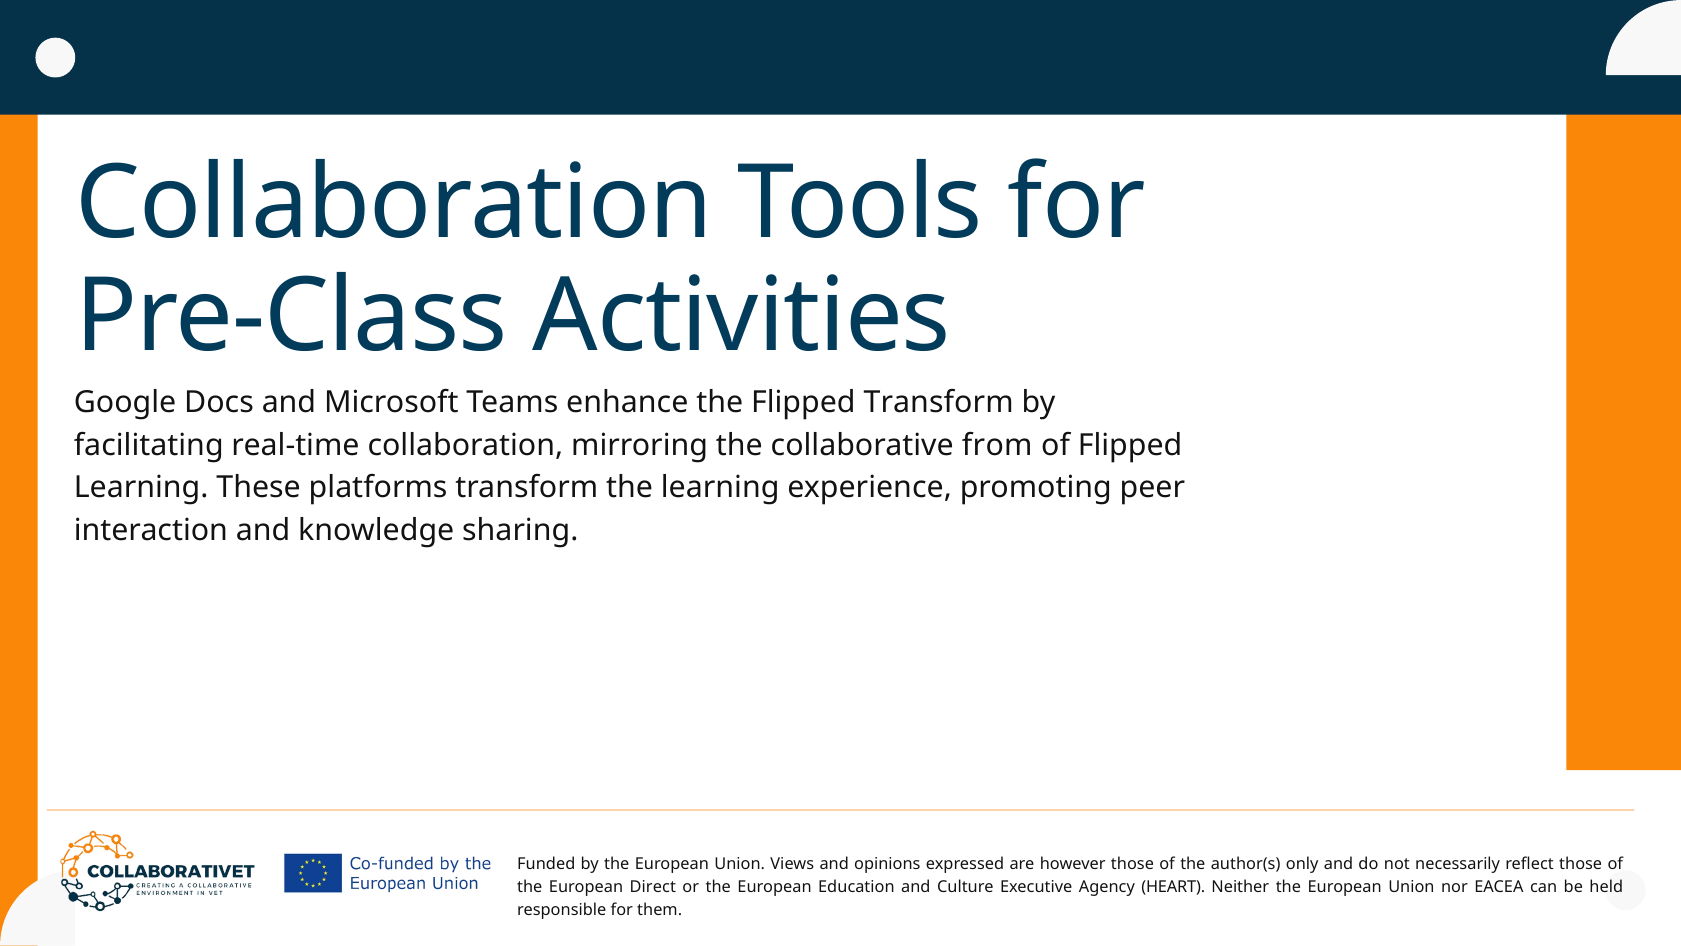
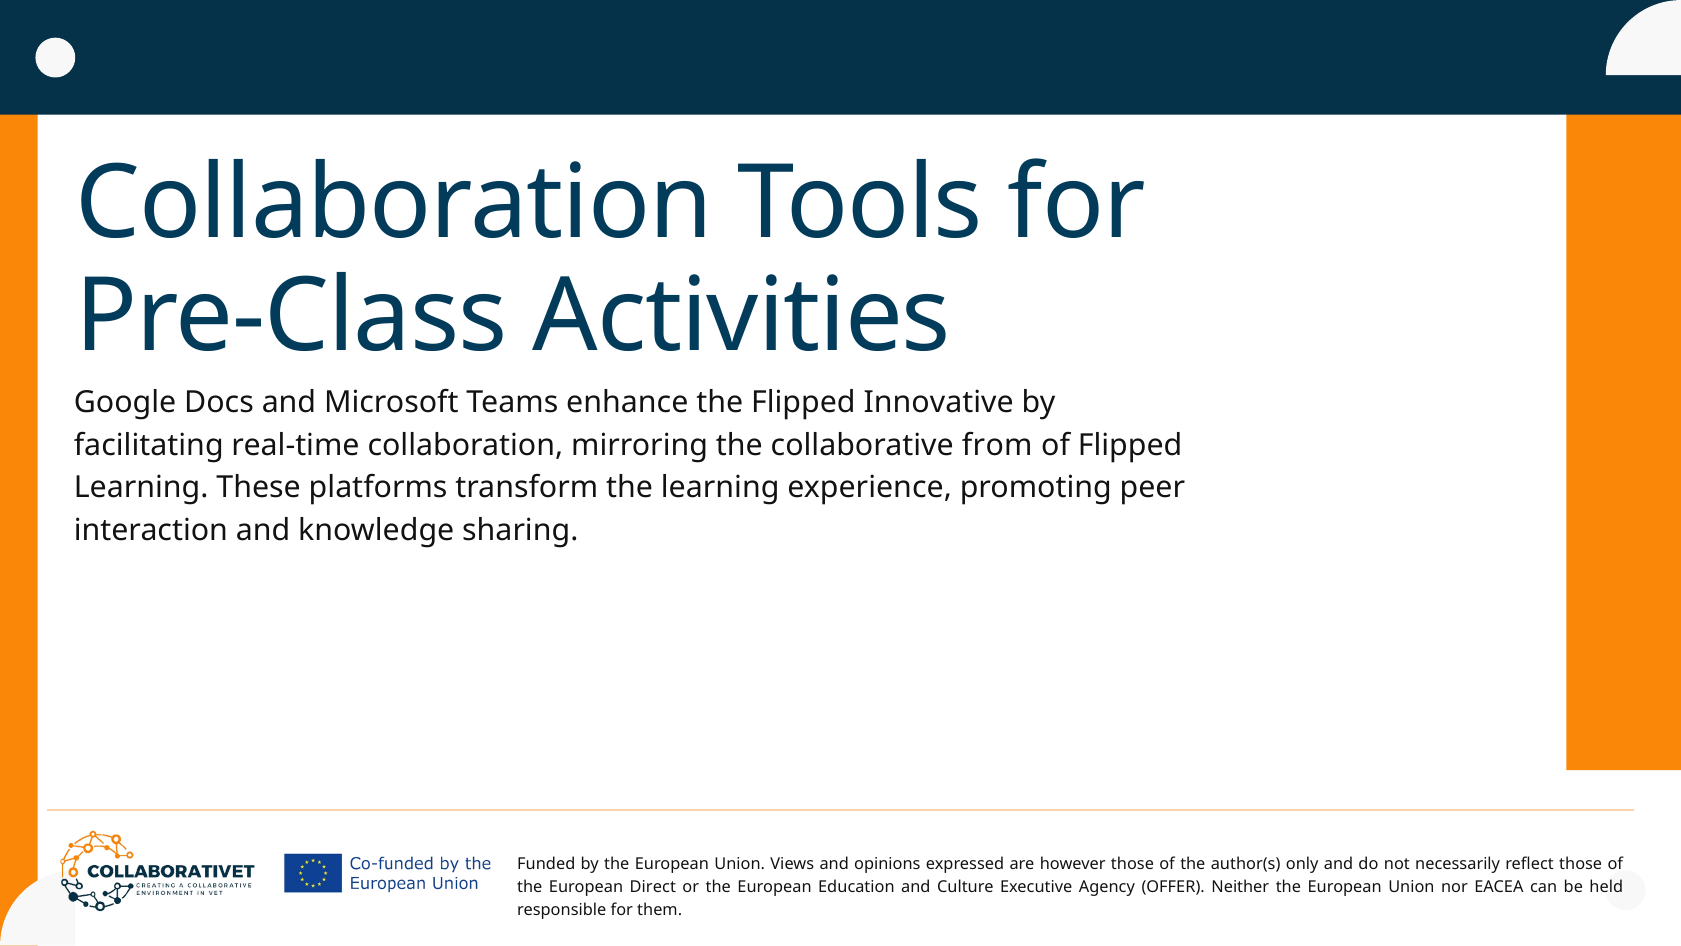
Flipped Transform: Transform -> Innovative
HEART: HEART -> OFFER
